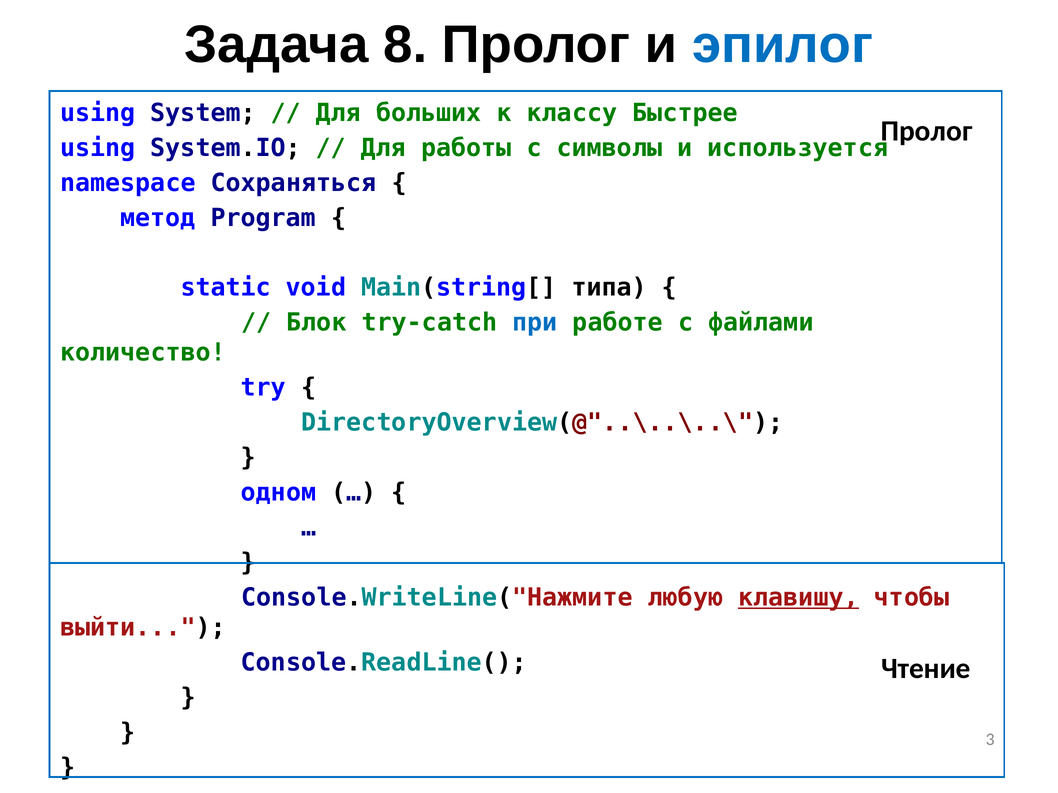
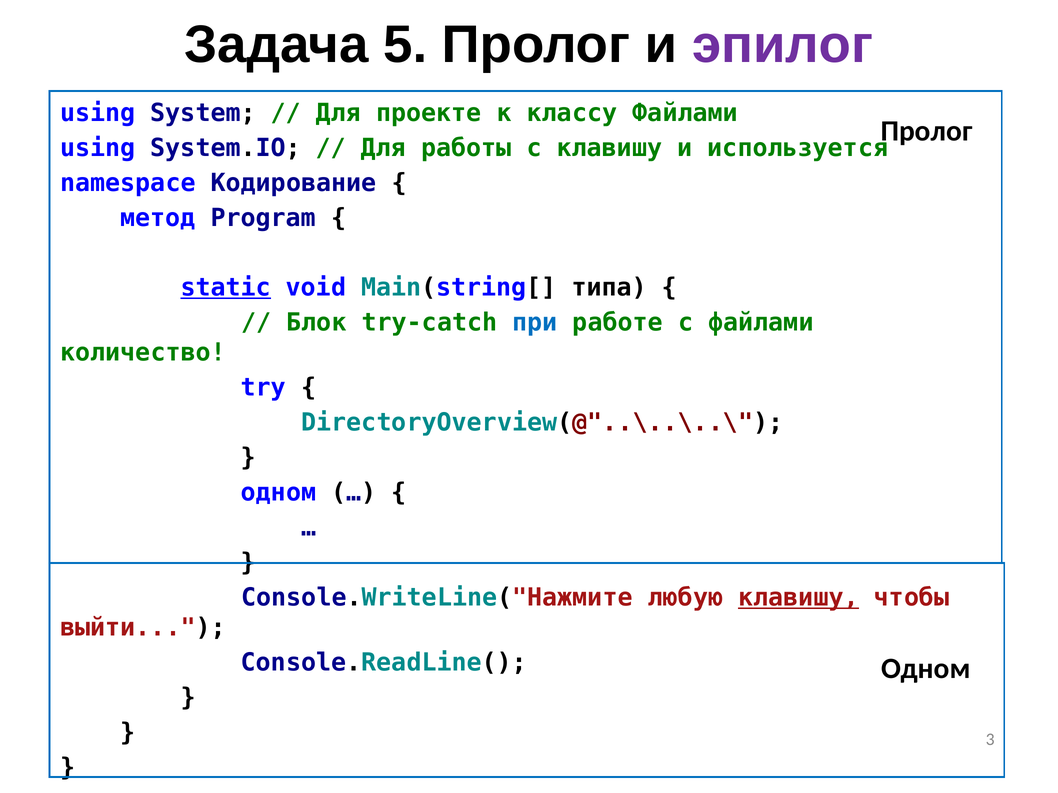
8: 8 -> 5
эпилог colour: blue -> purple
больших: больших -> проекте
классу Быстрее: Быстрее -> Файлами
с символы: символы -> клавишу
Сохраняться: Сохраняться -> Кодирование
static underline: none -> present
Чтение at (926, 669): Чтение -> Одном
